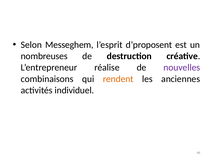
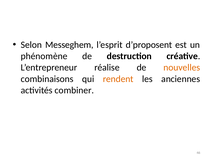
nombreuses: nombreuses -> phénomène
nouvelles colour: purple -> orange
individuel: individuel -> combiner
